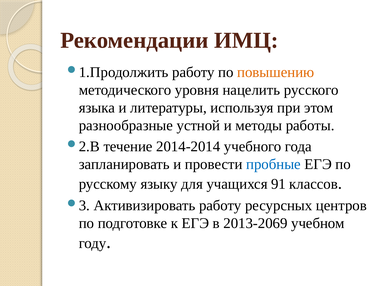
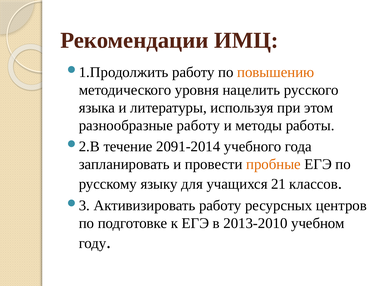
разнообразные устной: устной -> работу
2014-2014: 2014-2014 -> 2091-2014
пробные colour: blue -> orange
91: 91 -> 21
2013-2069: 2013-2069 -> 2013-2010
